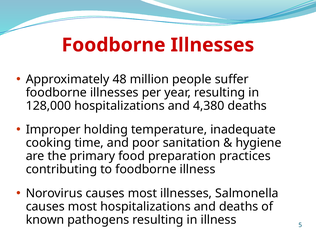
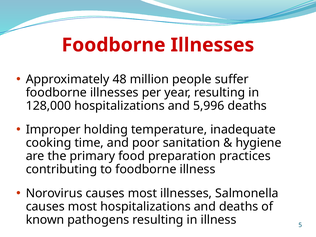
4,380: 4,380 -> 5,996
